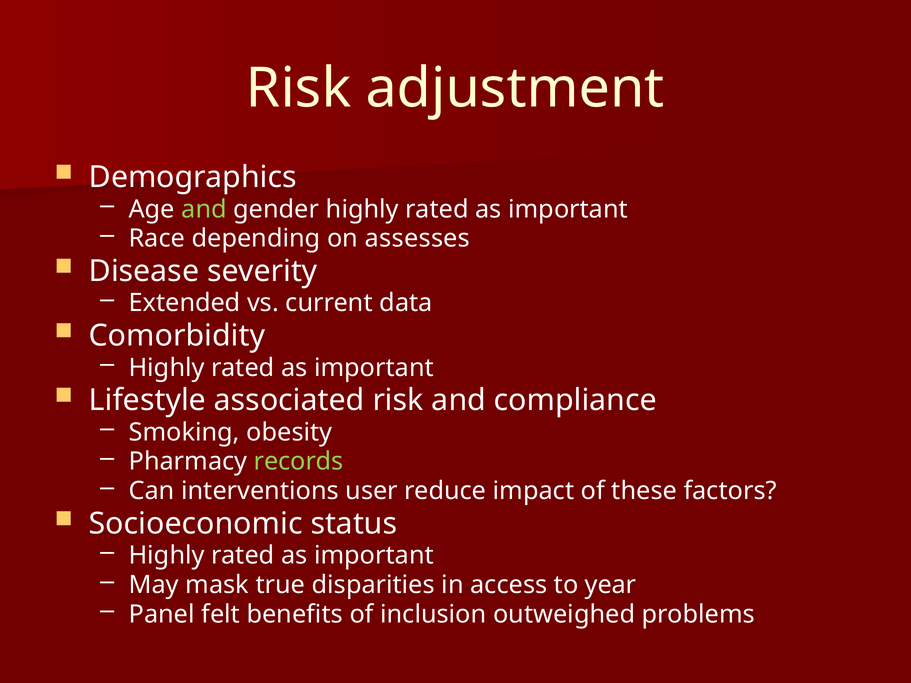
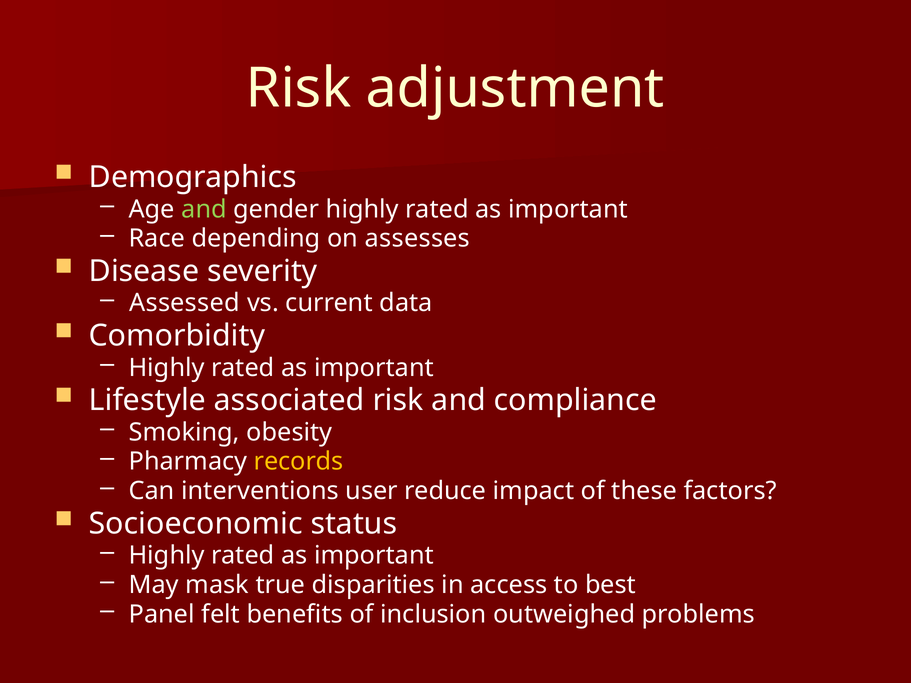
Extended: Extended -> Assessed
records colour: light green -> yellow
year: year -> best
